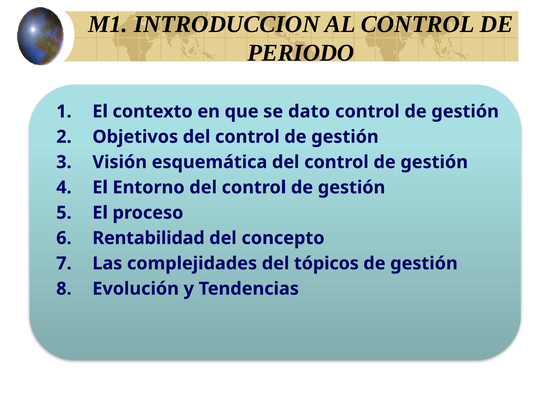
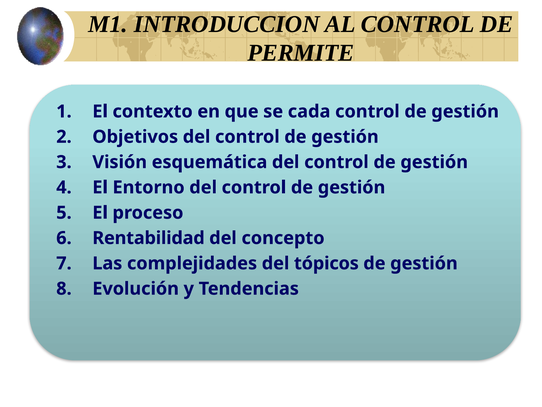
PERIODO: PERIODO -> PERMITE
dato: dato -> cada
